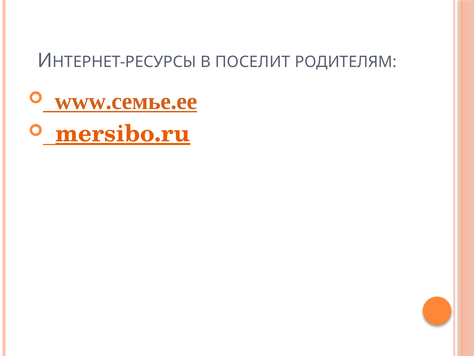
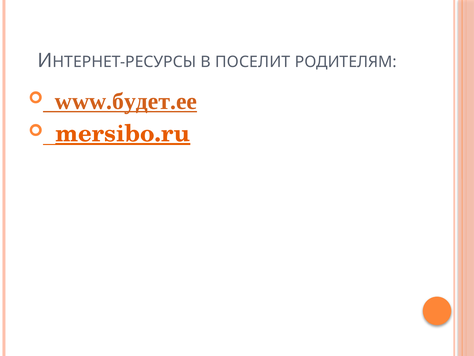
www.семье.ee: www.семье.ee -> www.будет.ee
